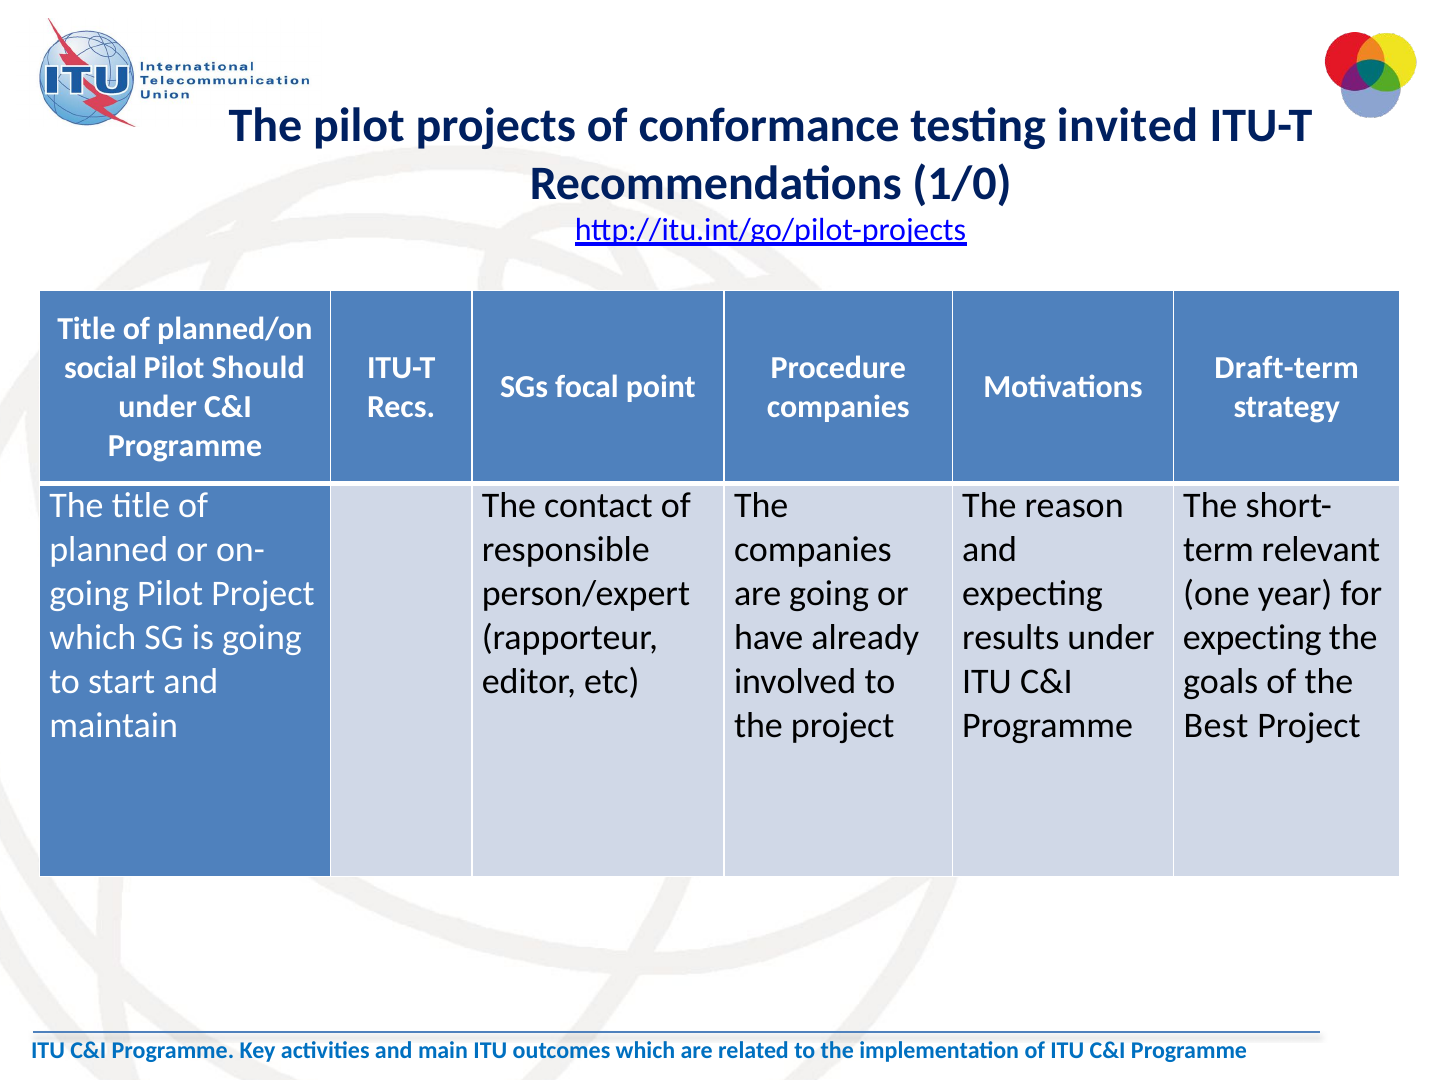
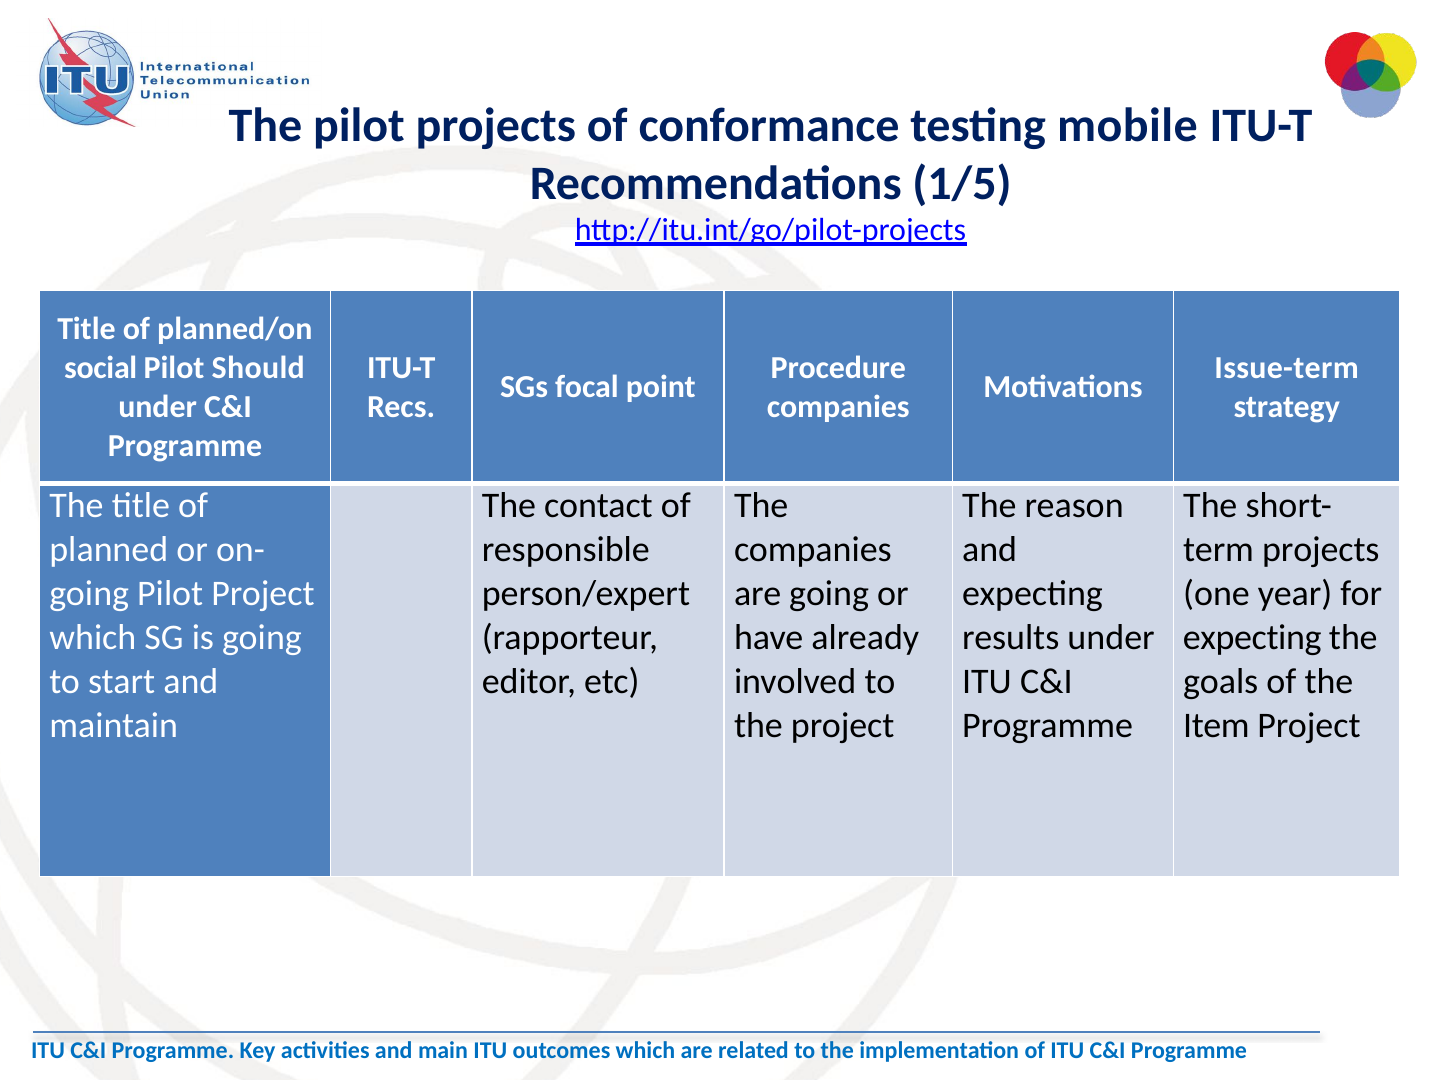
invited: invited -> mobile
1/0: 1/0 -> 1/5
Draft-term: Draft-term -> Issue-term
relevant at (1321, 550): relevant -> projects
Best: Best -> Item
